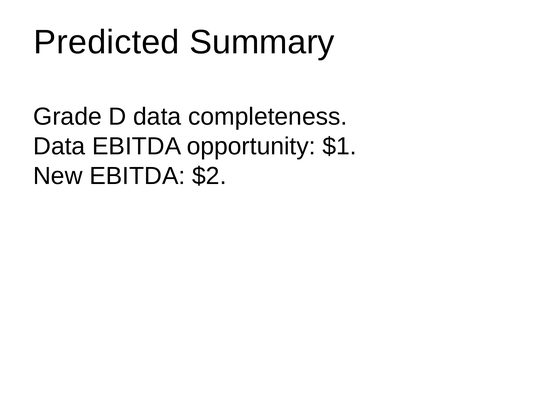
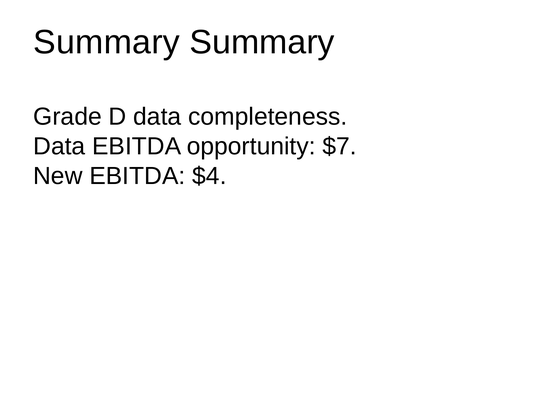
Predicted at (107, 42): Predicted -> Summary
$1: $1 -> $7
$2: $2 -> $4
